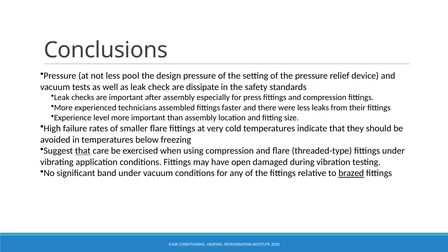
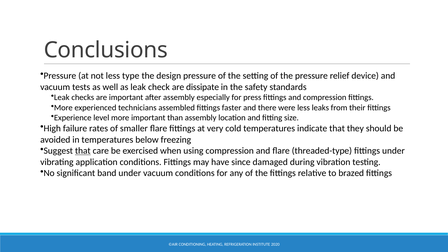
pool: pool -> type
open: open -> since
brazed underline: present -> none
